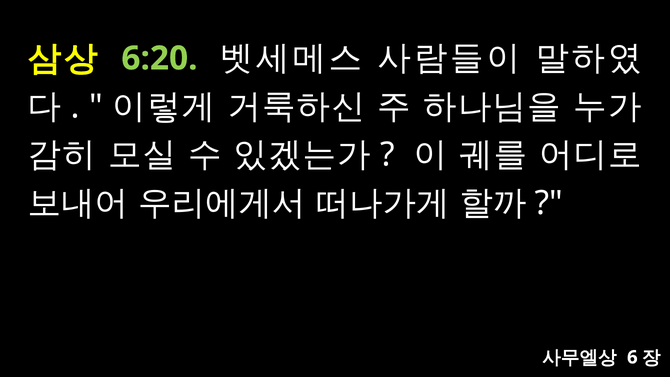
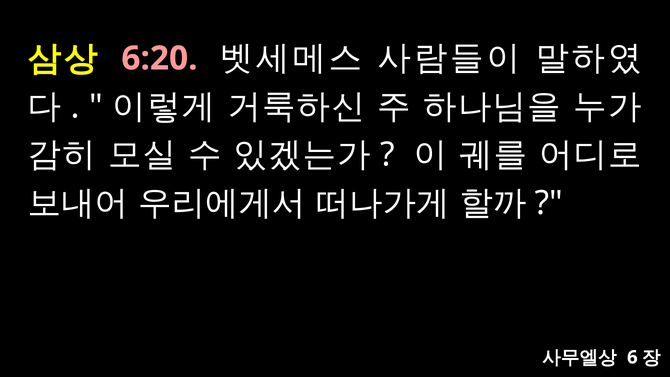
6:20 colour: light green -> pink
